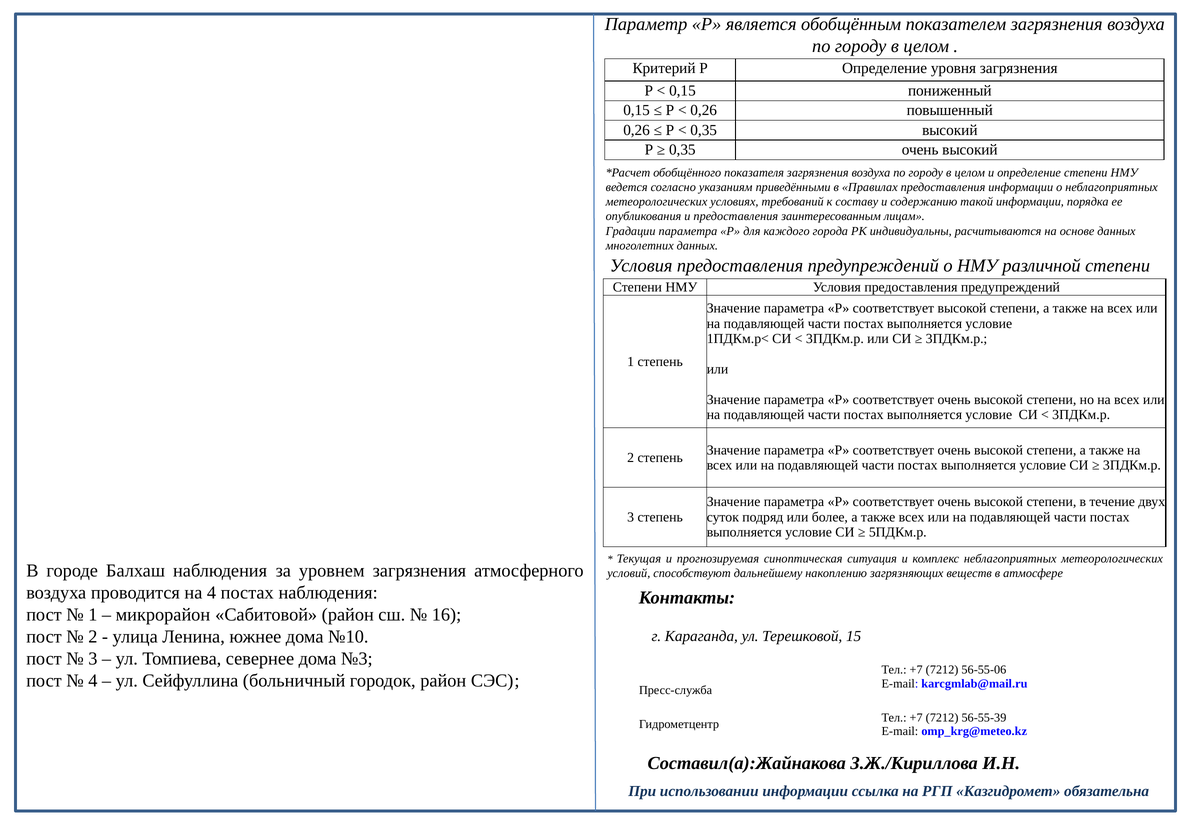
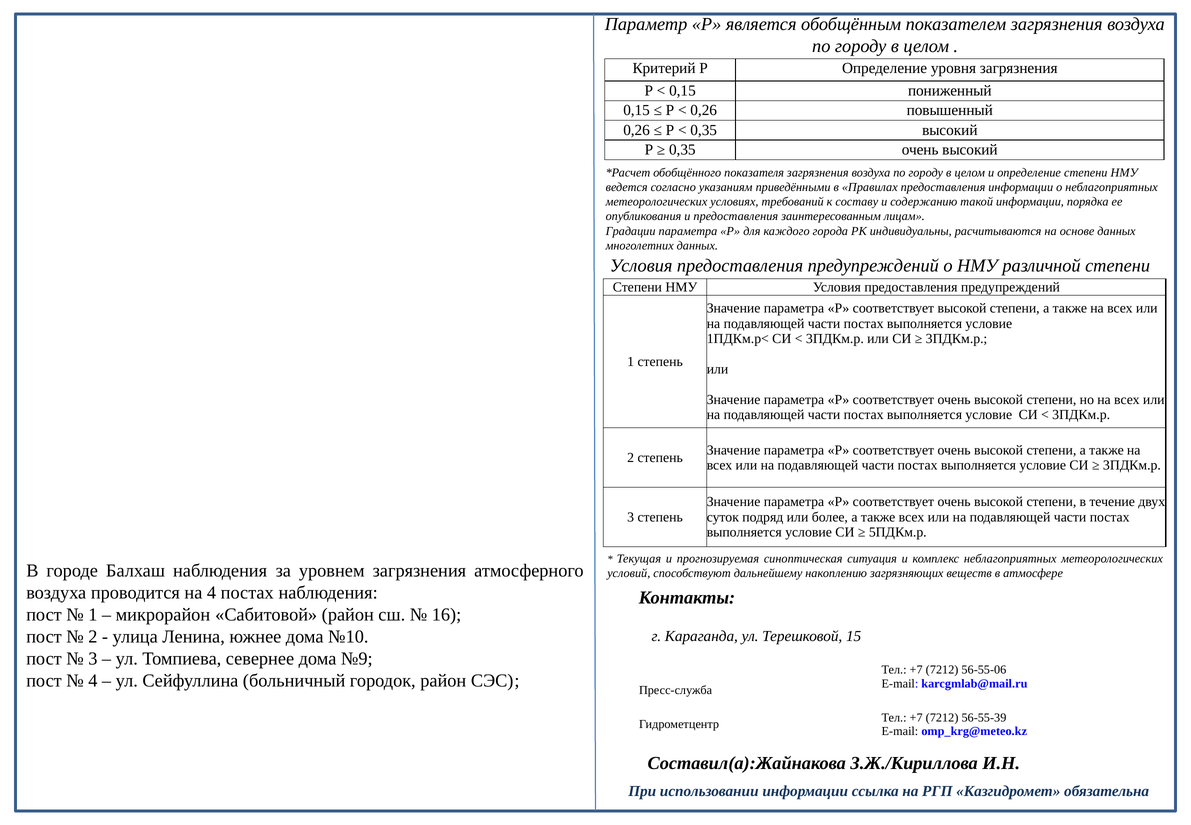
№3: №3 -> №9
